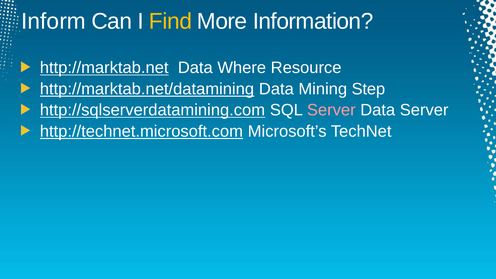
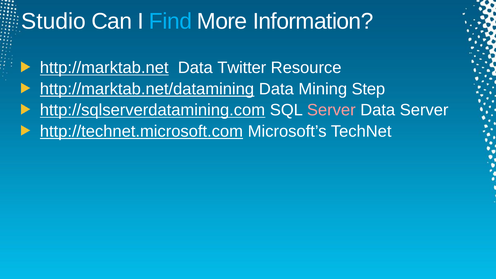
Inform: Inform -> Studio
Find colour: yellow -> light blue
Where: Where -> Twitter
